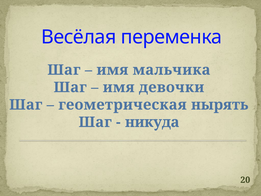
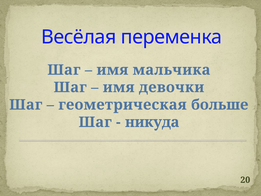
нырять: нырять -> больше
